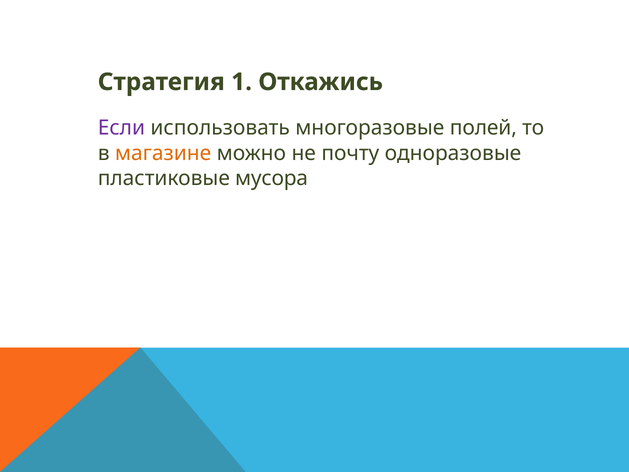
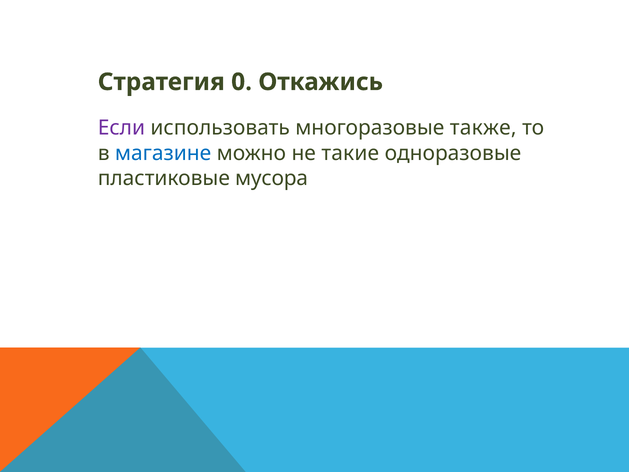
1: 1 -> 0
полей: полей -> также
магазине colour: orange -> blue
почту: почту -> такие
